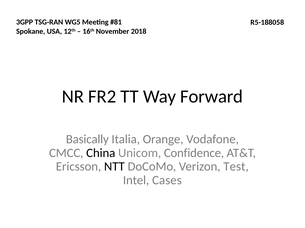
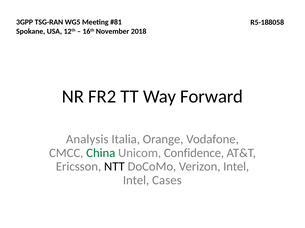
Basically: Basically -> Analysis
China colour: black -> green
Verizon Test: Test -> Intel
